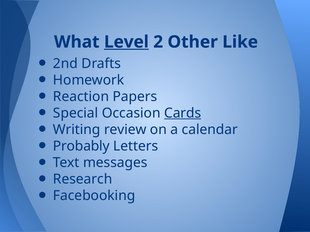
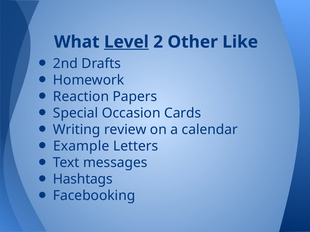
Cards underline: present -> none
Probably: Probably -> Example
Research: Research -> Hashtags
